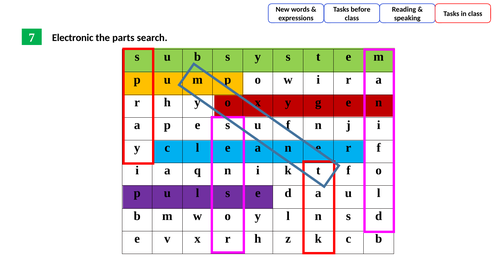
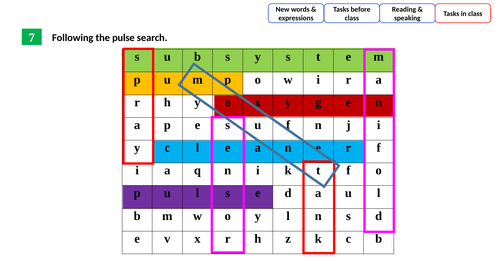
Electronic: Electronic -> Following
parts: parts -> pulse
